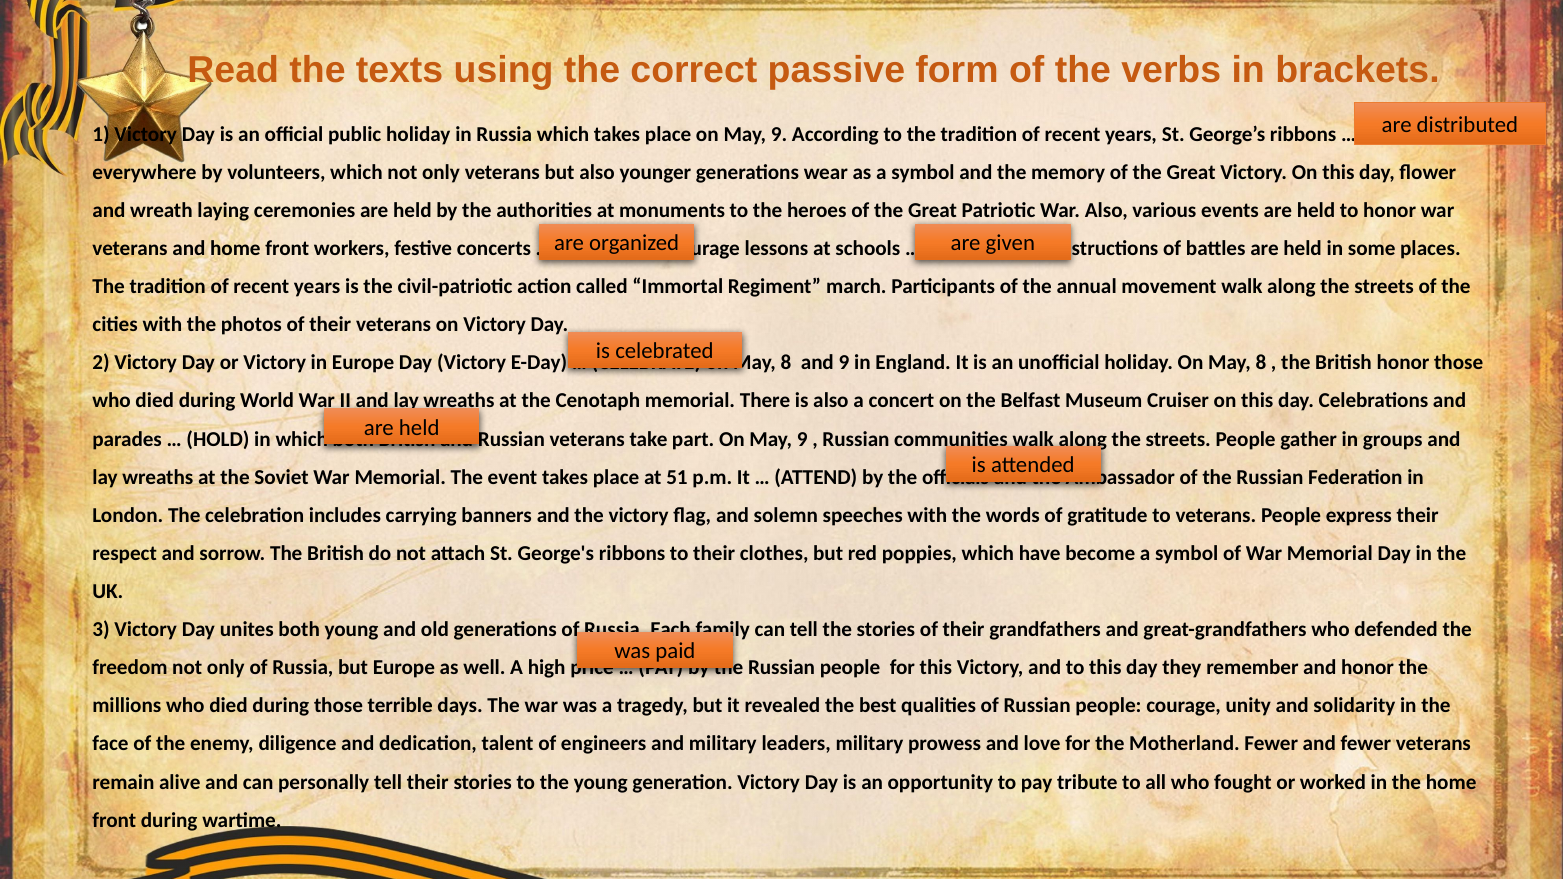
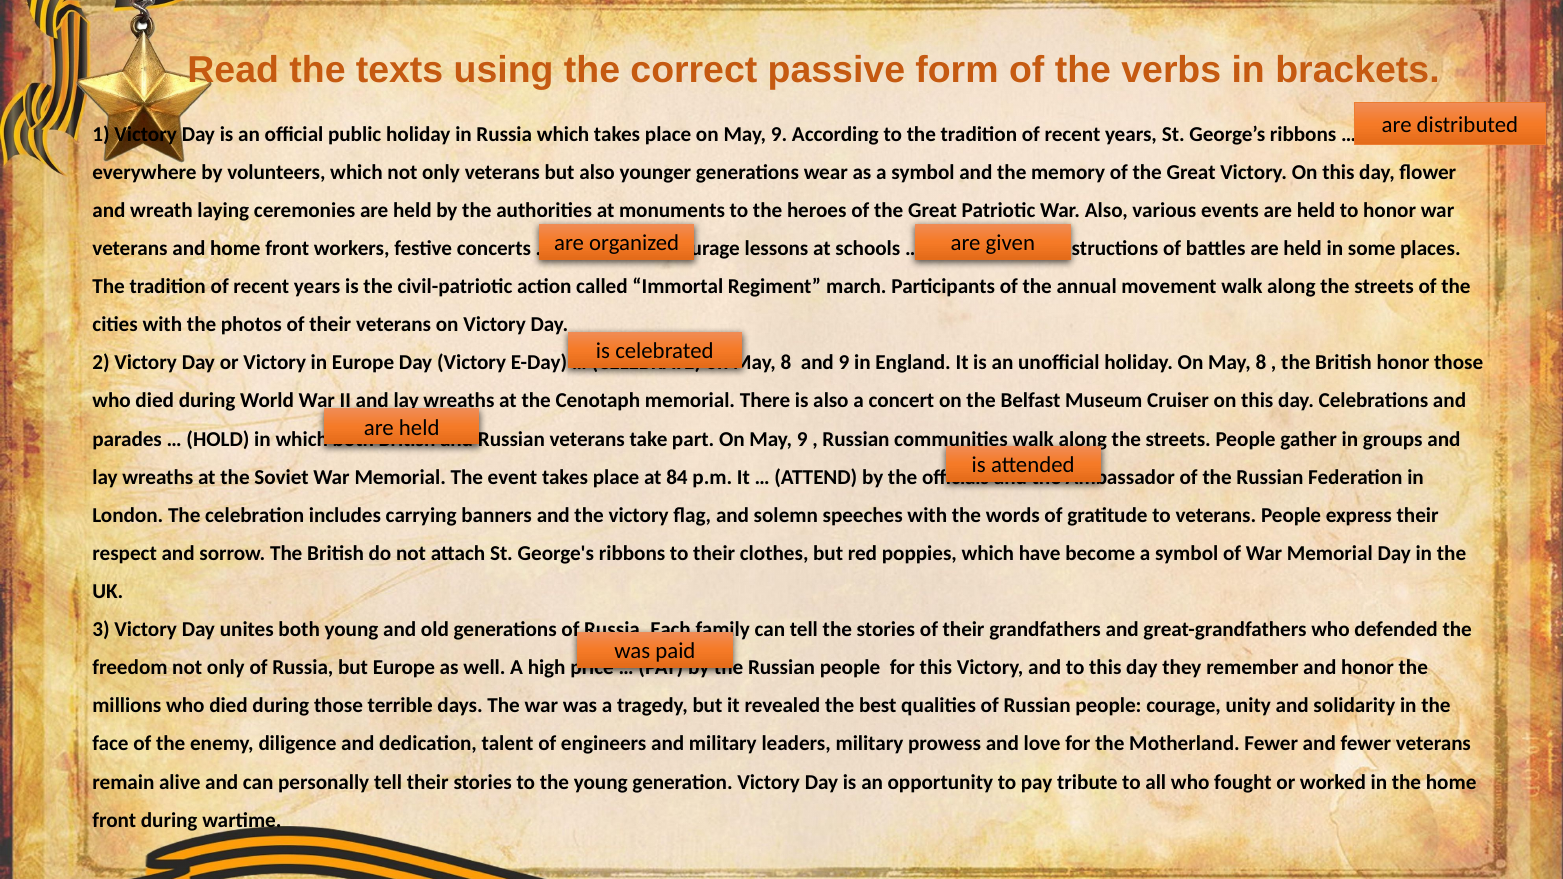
51: 51 -> 84
